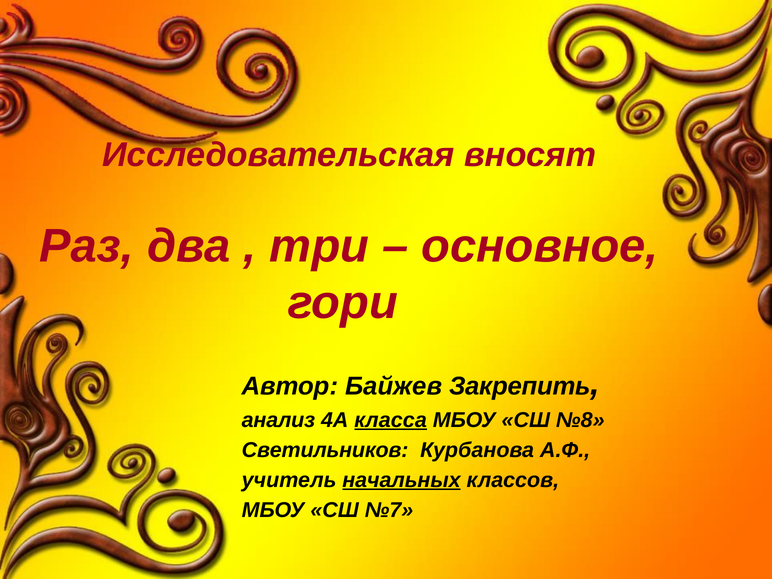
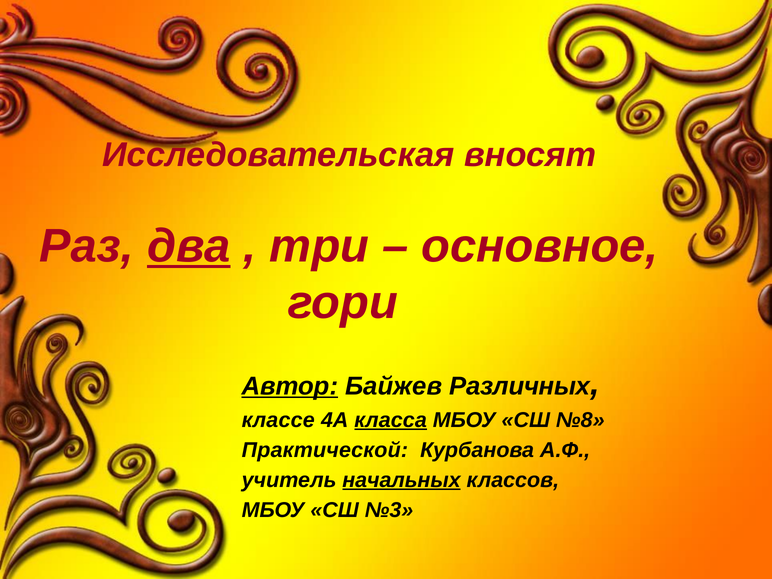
два underline: none -> present
Автор underline: none -> present
Закрепить: Закрепить -> Различных
анализ: анализ -> классе
Светильников: Светильников -> Практической
№7: №7 -> №3
